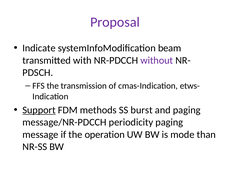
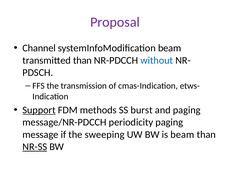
Indicate: Indicate -> Channel
transmitted with: with -> than
without colour: purple -> blue
operation: operation -> sweeping
is mode: mode -> beam
NR-SS underline: none -> present
